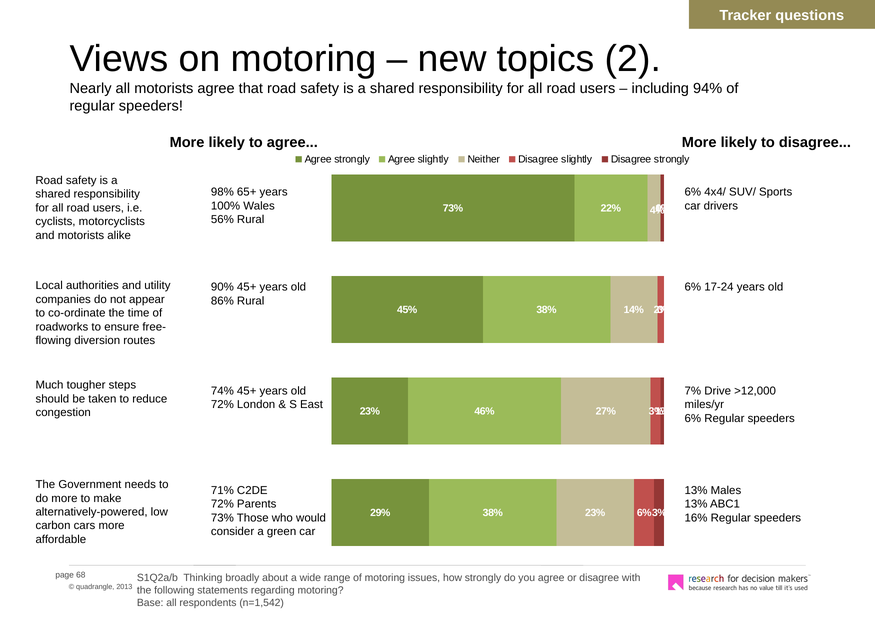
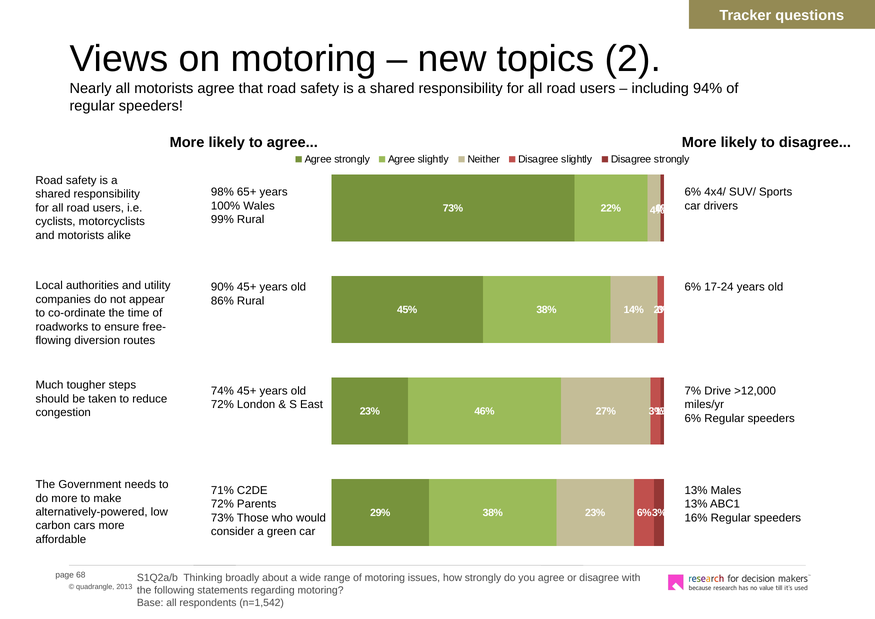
56%: 56% -> 99%
